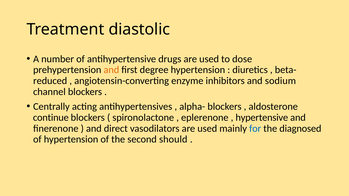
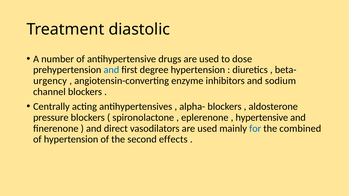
and at (111, 70) colour: orange -> blue
reduced: reduced -> urgency
continue: continue -> pressure
diagnosed: diagnosed -> combined
should: should -> effects
